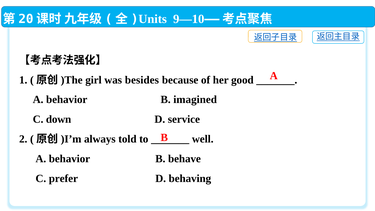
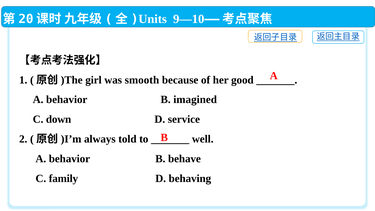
besides: besides -> smooth
prefer: prefer -> family
